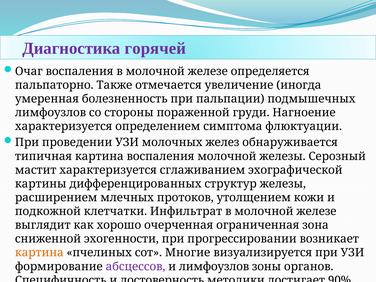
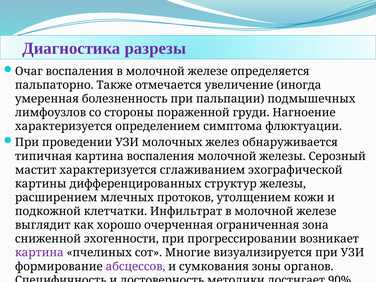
горячей: горячей -> разрезы
картина at (39, 253) colour: orange -> purple
и лимфоузлов: лимфоузлов -> сумкования
